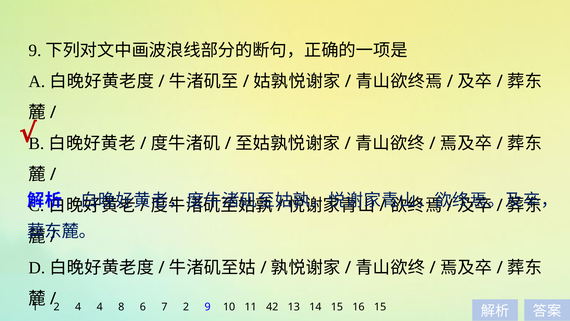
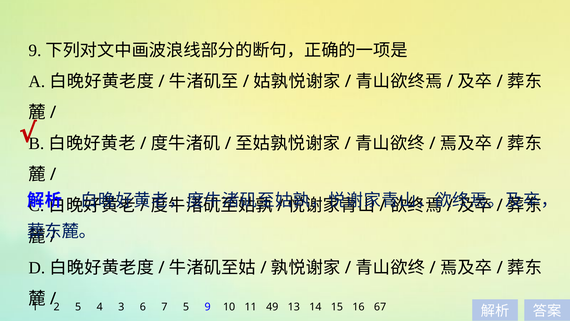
2 4: 4 -> 5
8: 8 -> 3
7 2: 2 -> 5
42: 42 -> 49
16 15: 15 -> 67
